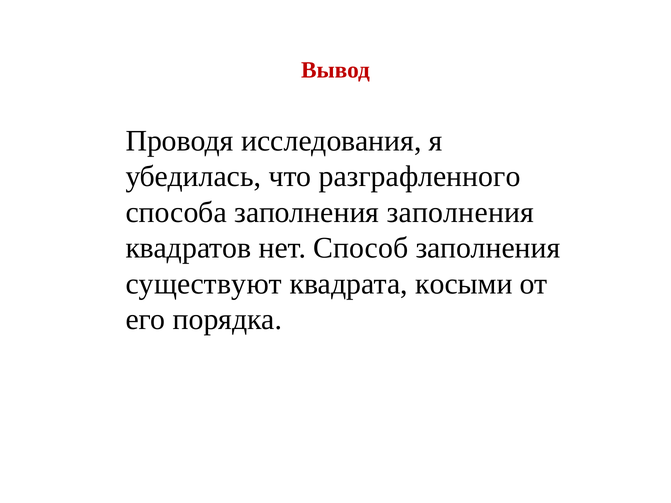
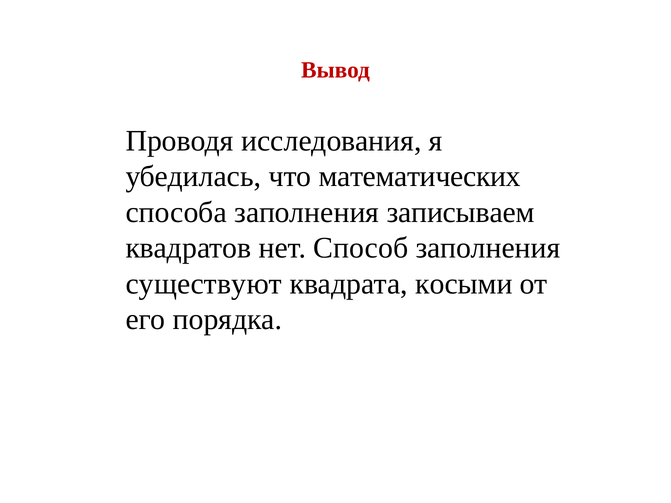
разграфленного: разграфленного -> математических
заполнения заполнения: заполнения -> записываем
